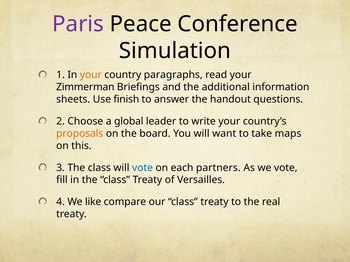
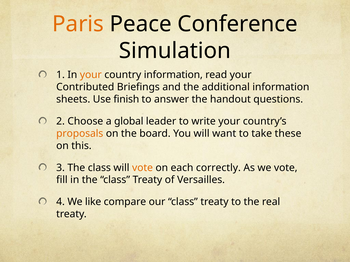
Paris colour: purple -> orange
country paragraphs: paragraphs -> information
Zimmerman: Zimmerman -> Contributed
maps: maps -> these
vote at (142, 168) colour: blue -> orange
partners: partners -> correctly
